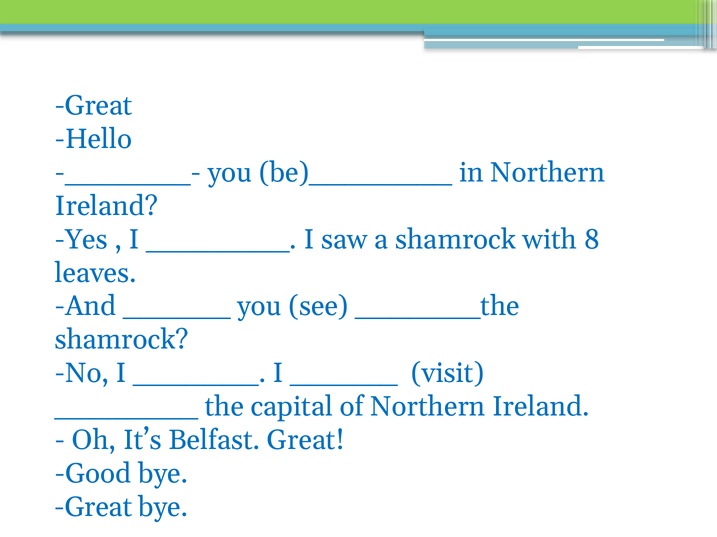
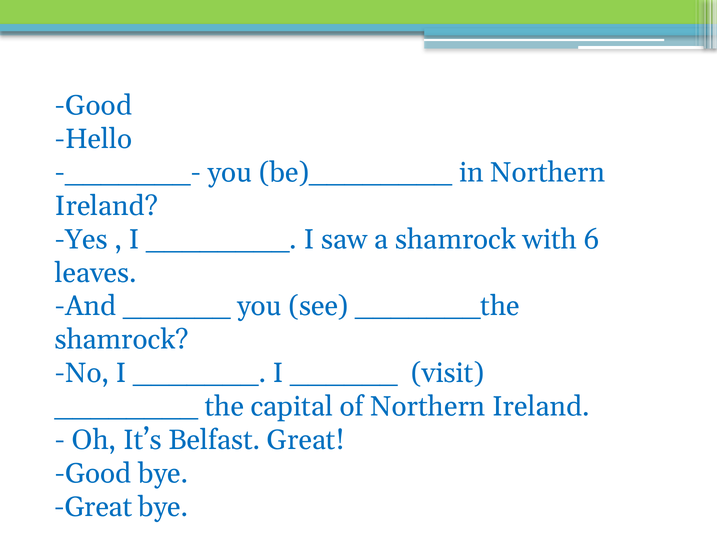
Great at (94, 106): Great -> Good
8: 8 -> 6
